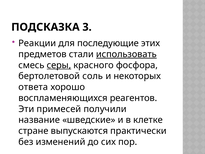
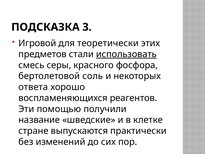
Реакции: Реакции -> Игровой
последующие: последующие -> теоретически
серы underline: present -> none
примесей: примесей -> помощью
